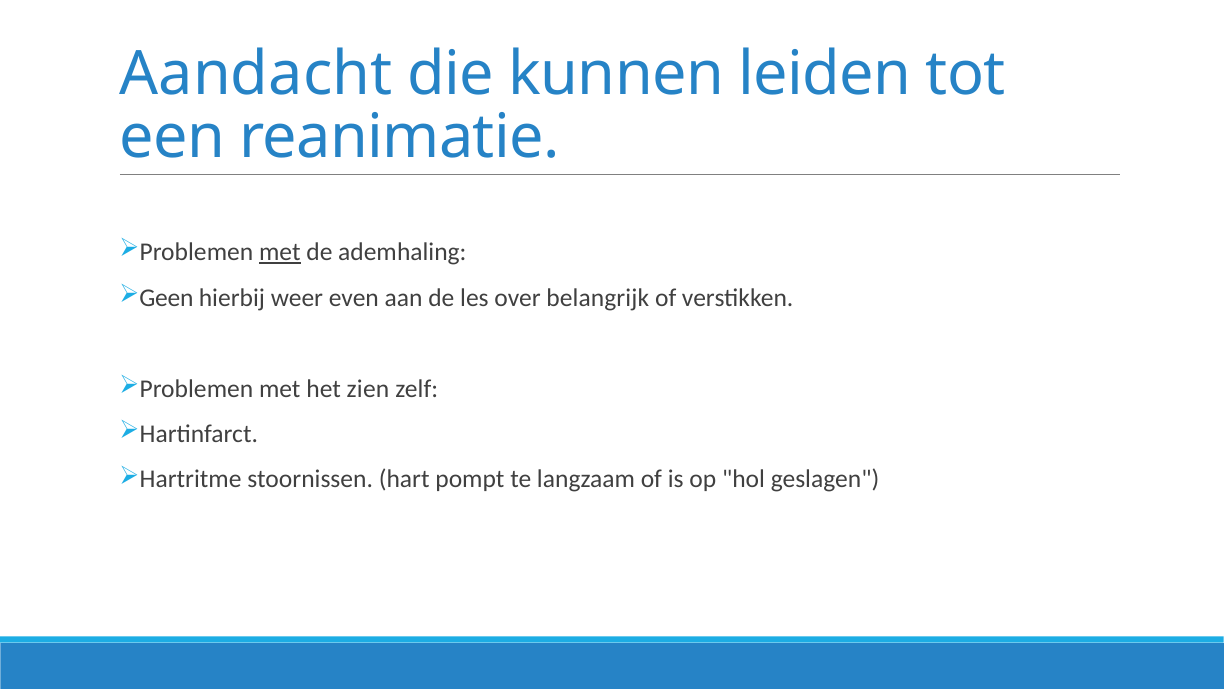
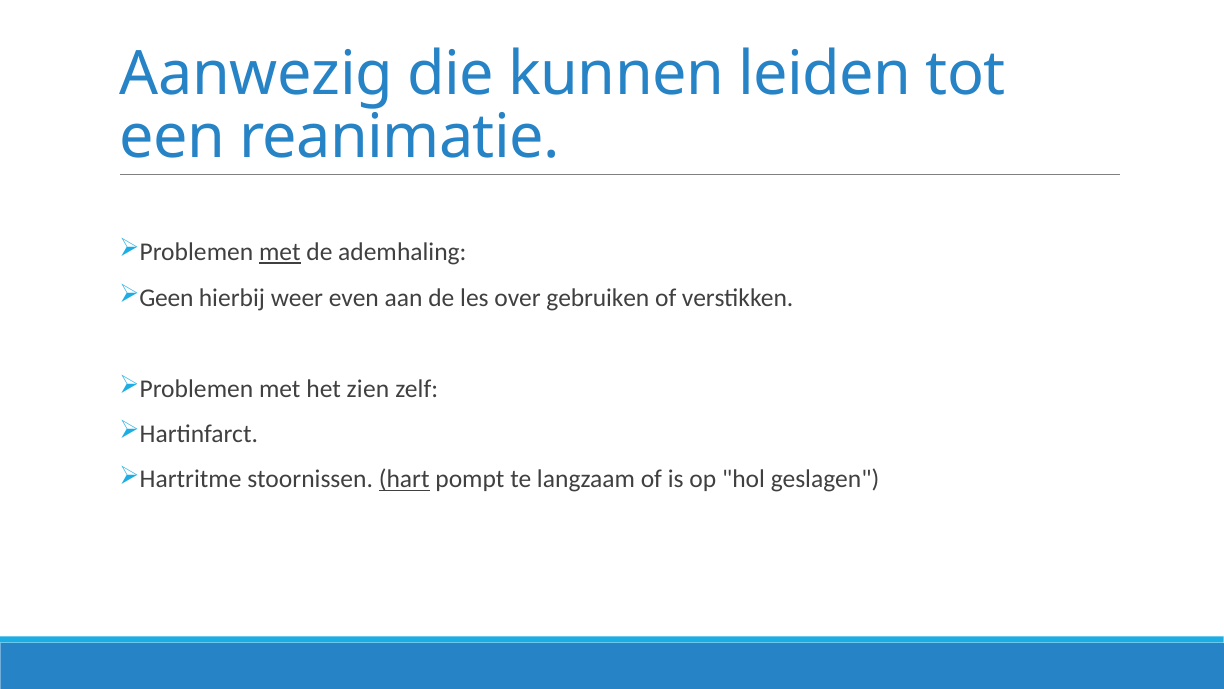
Aandacht: Aandacht -> Aanwezig
belangrijk: belangrijk -> gebruiken
hart underline: none -> present
